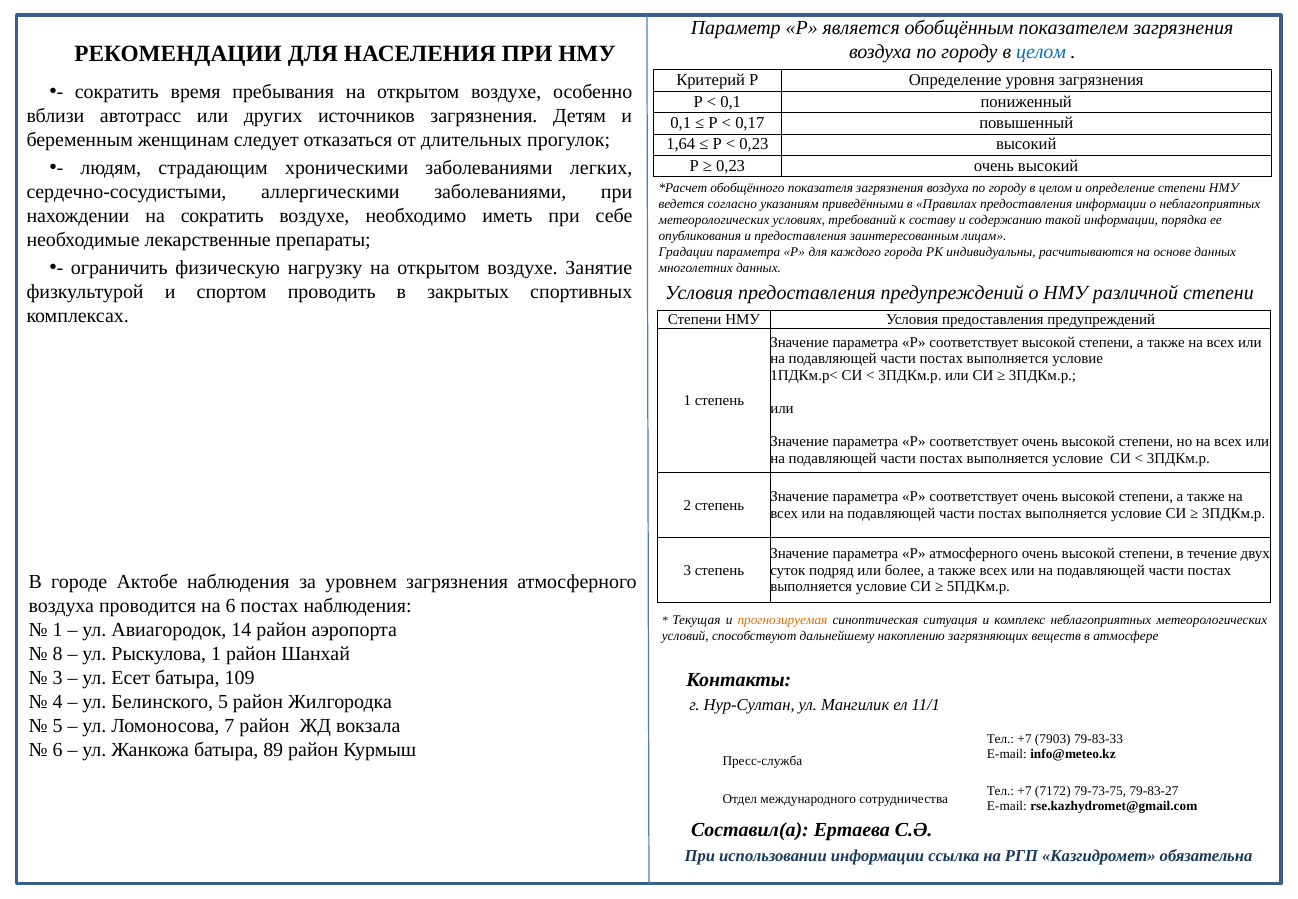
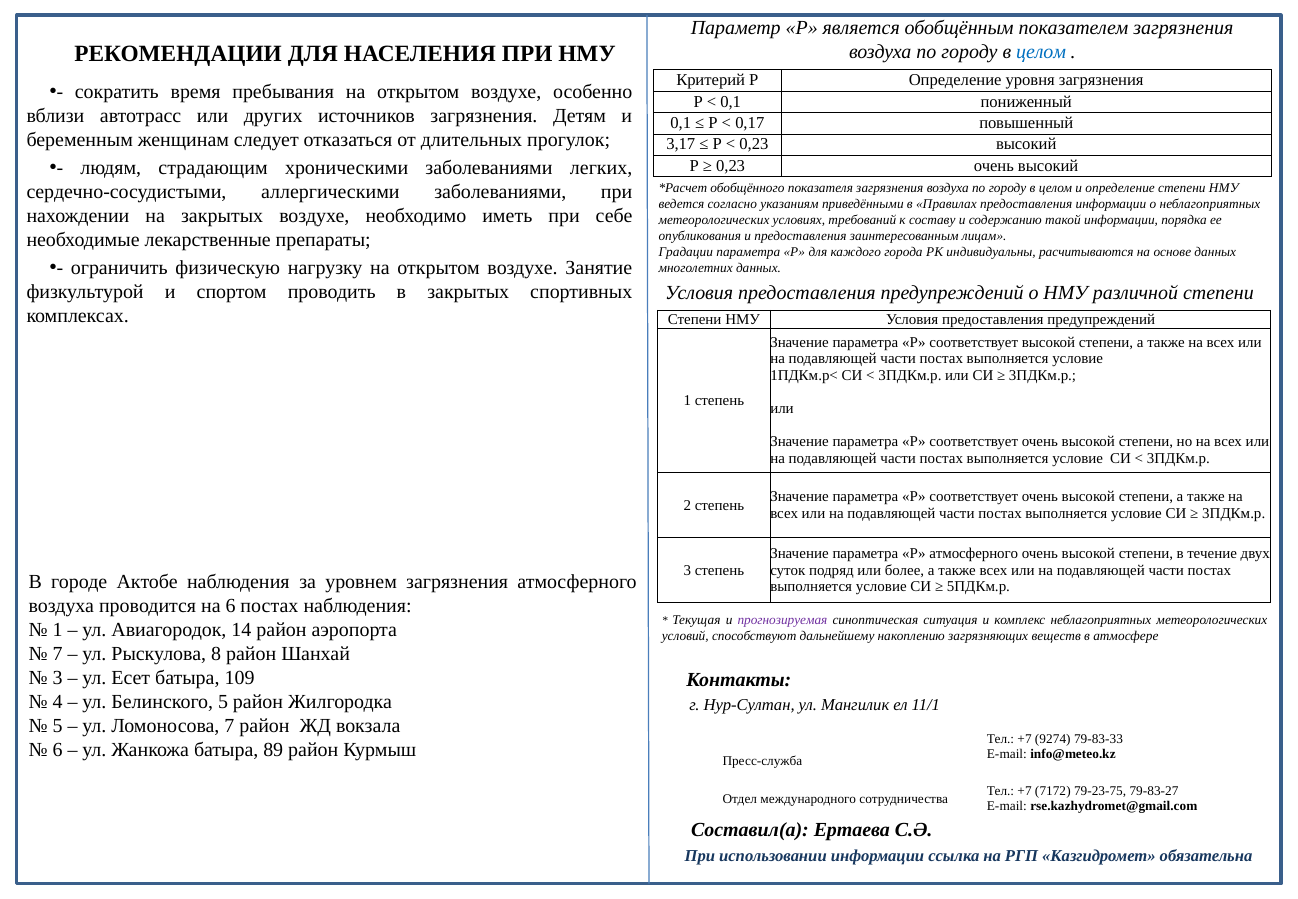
1,64: 1,64 -> 3,17
на сократить: сократить -> закрытых
прогнозируемая colour: orange -> purple
8 at (58, 654): 8 -> 7
Рыскулова 1: 1 -> 8
7903: 7903 -> 9274
79-73-75: 79-73-75 -> 79-23-75
